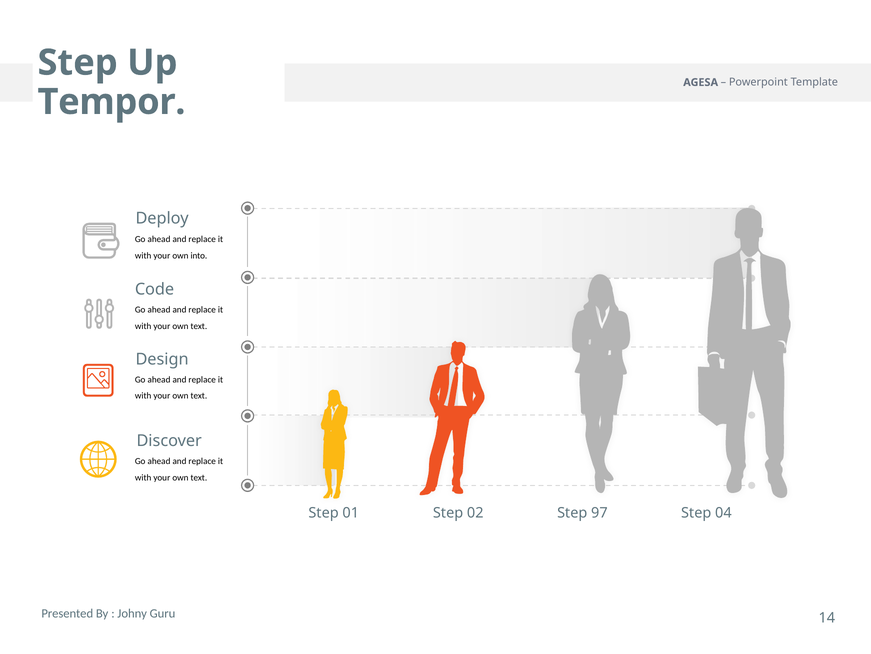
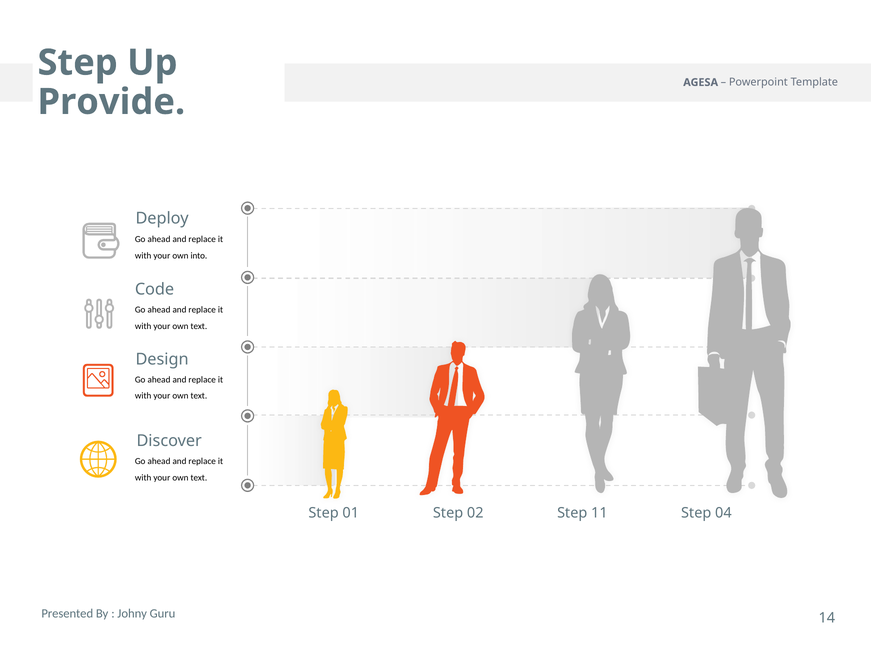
Tempor: Tempor -> Provide
97: 97 -> 11
